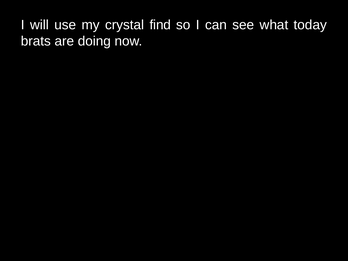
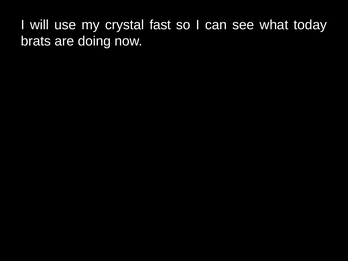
find: find -> fast
